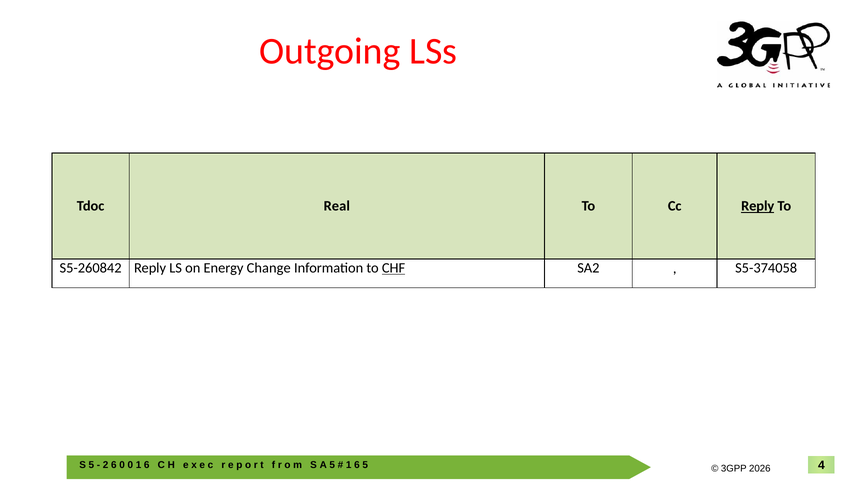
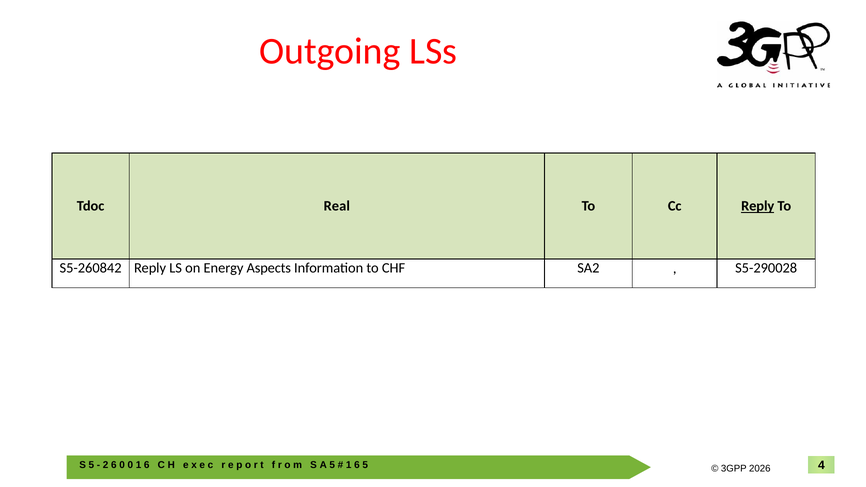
Change: Change -> Aspects
CHF underline: present -> none
S5-374058: S5-374058 -> S5-290028
